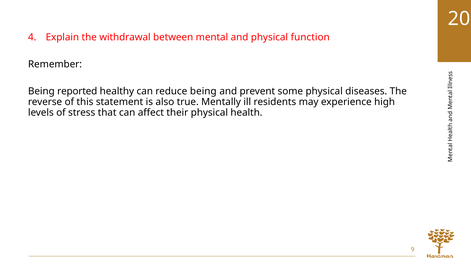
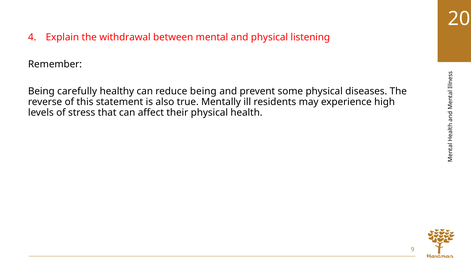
function: function -> listening
reported: reported -> carefully
